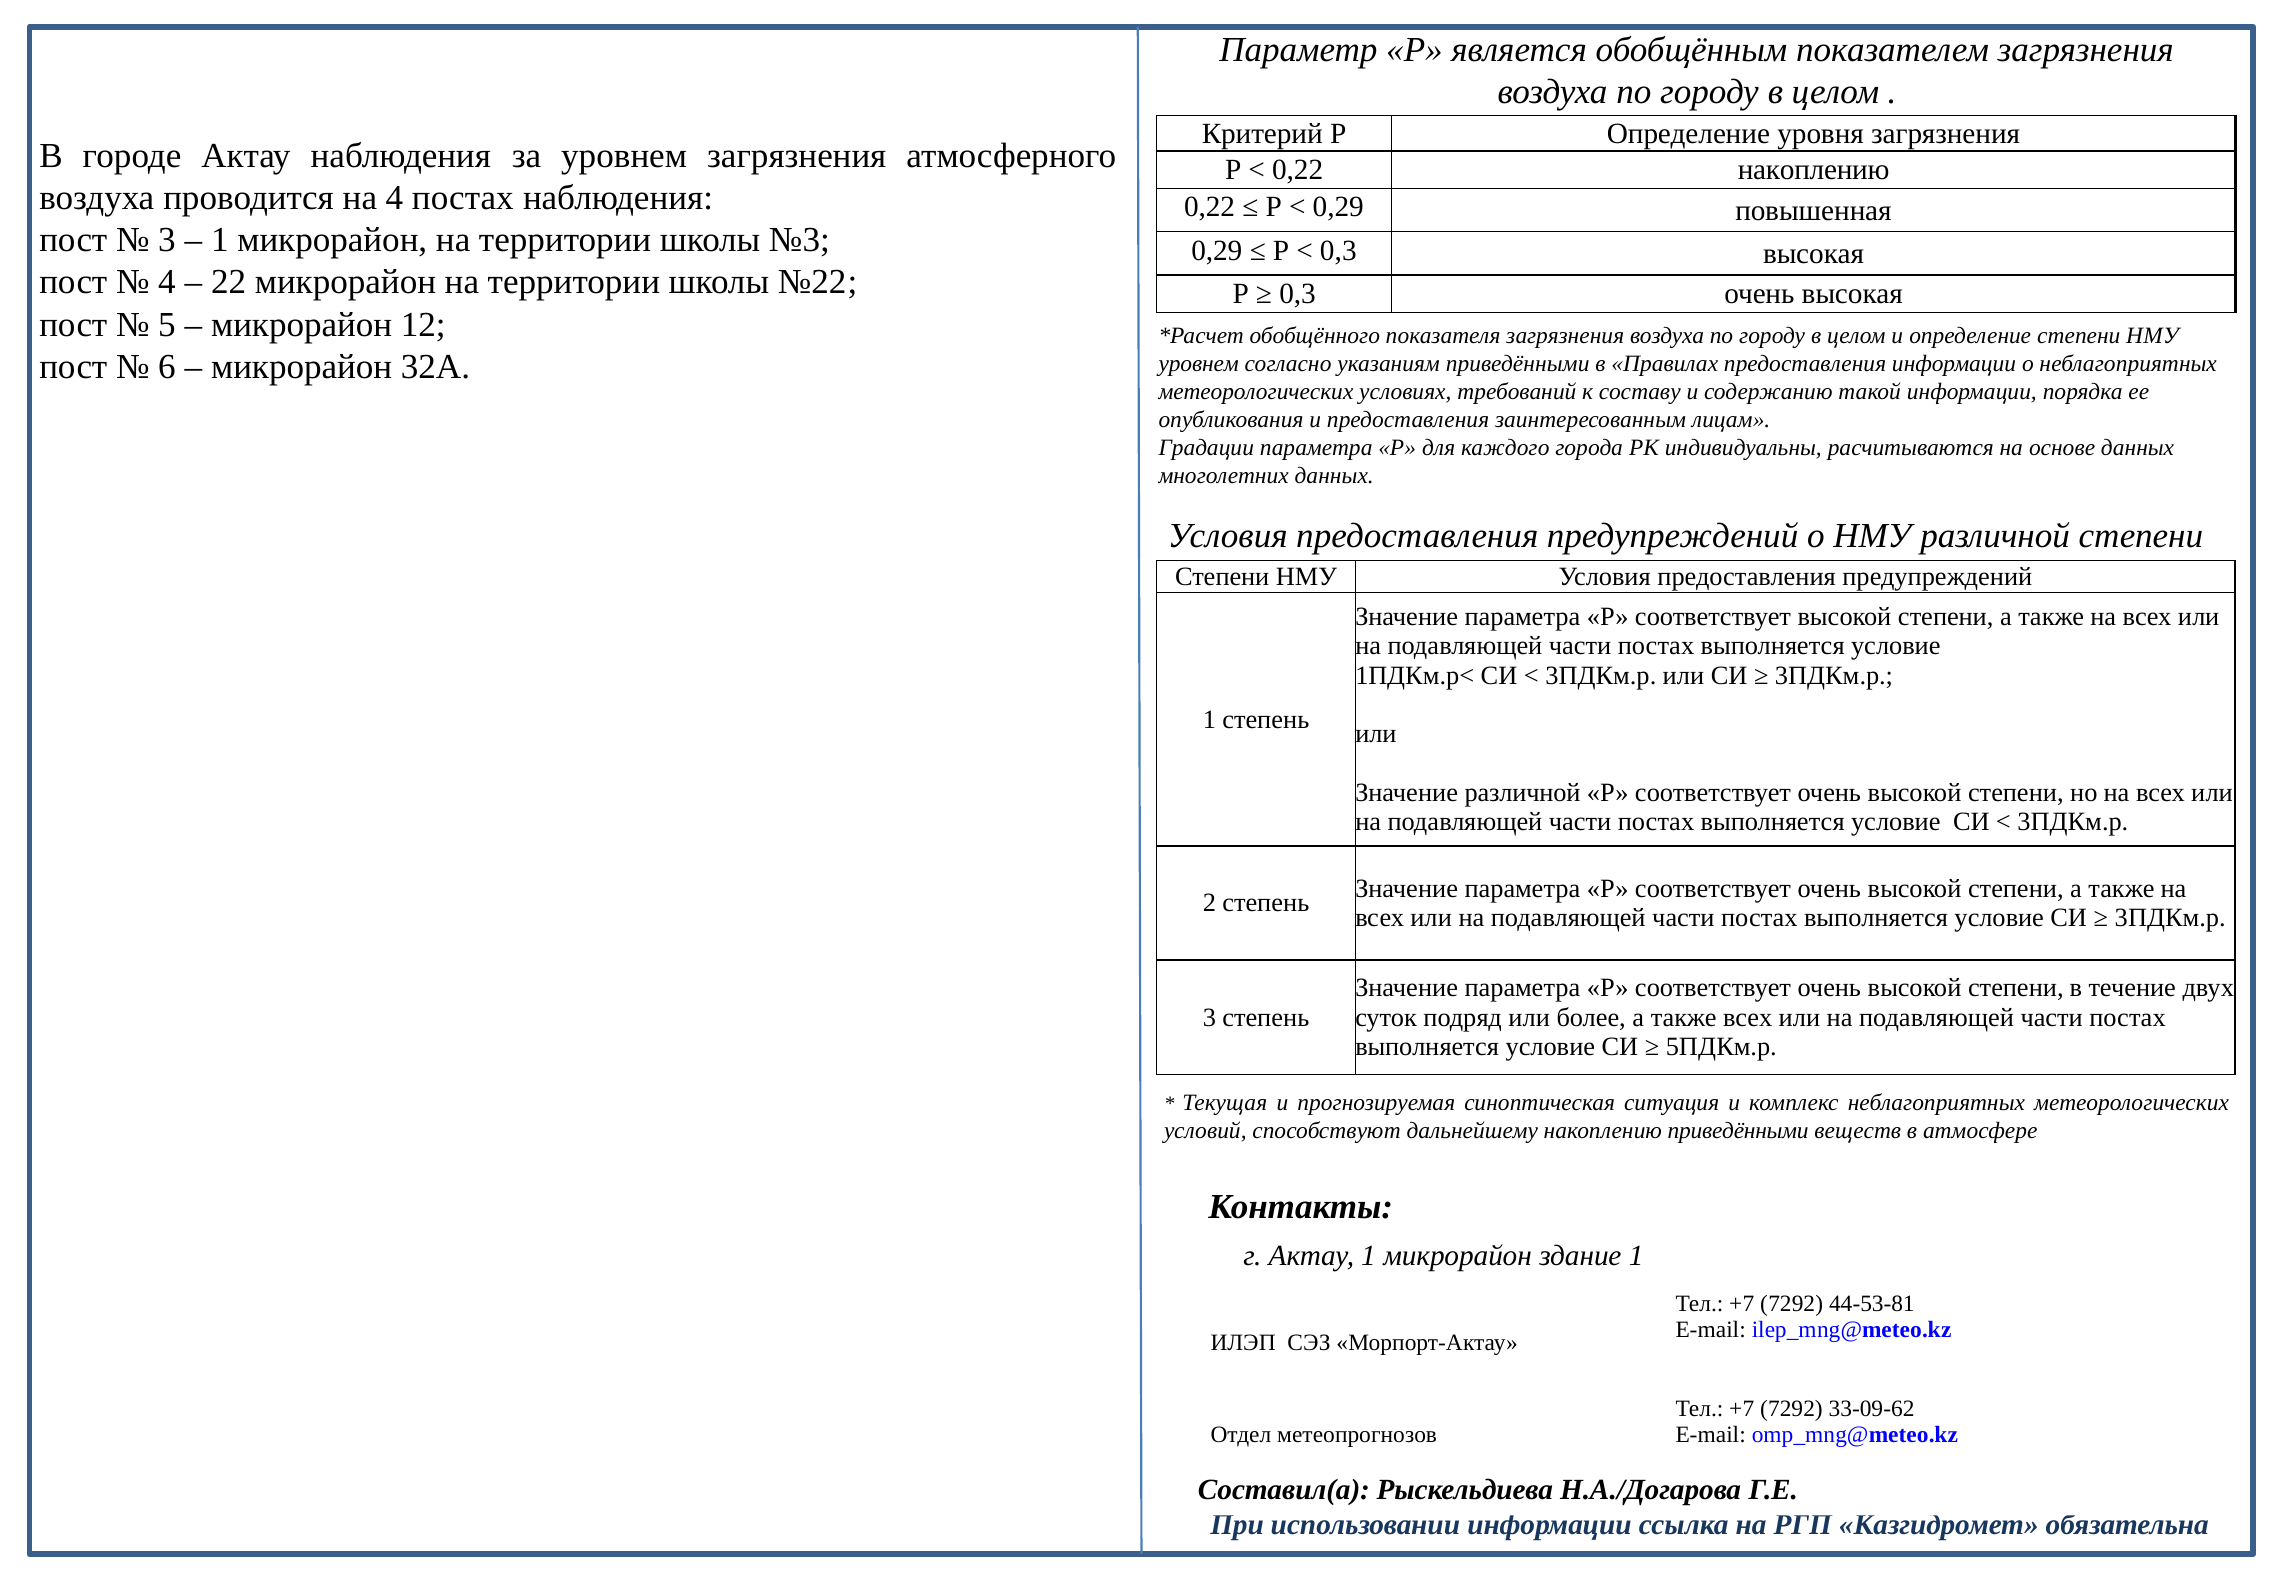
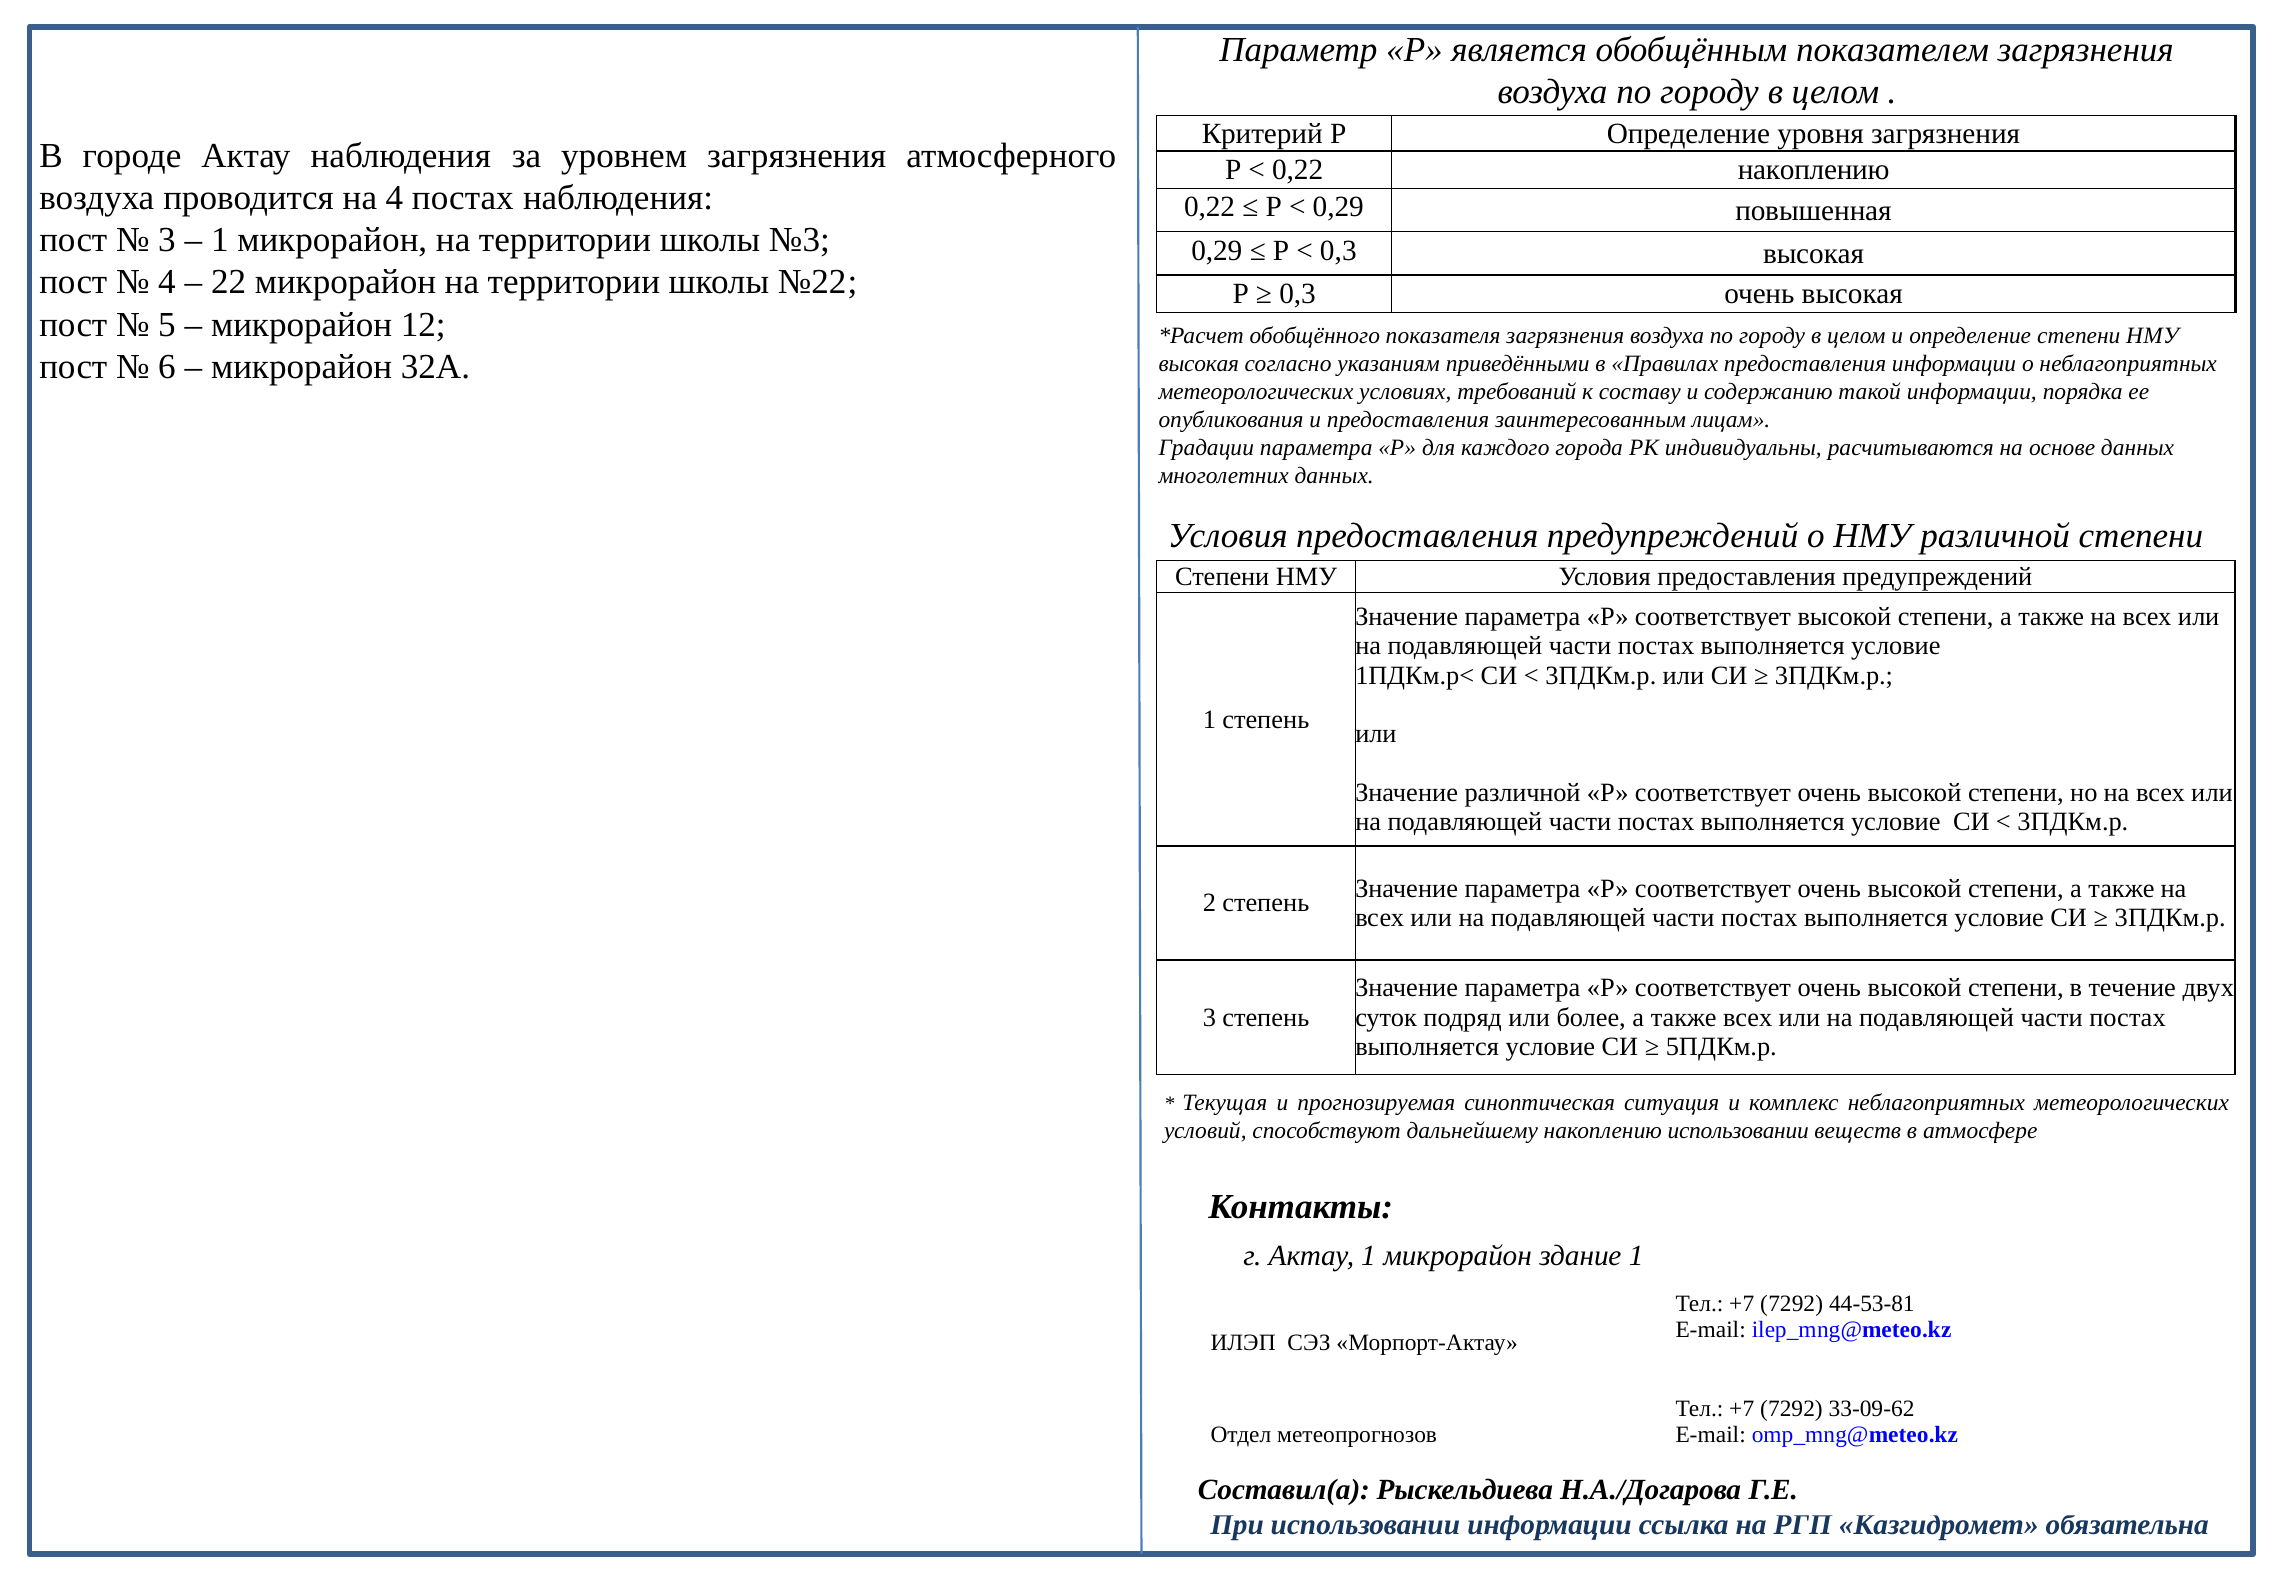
уровнем at (1199, 363): уровнем -> высокая
накоплению приведёнными: приведёнными -> использовании
